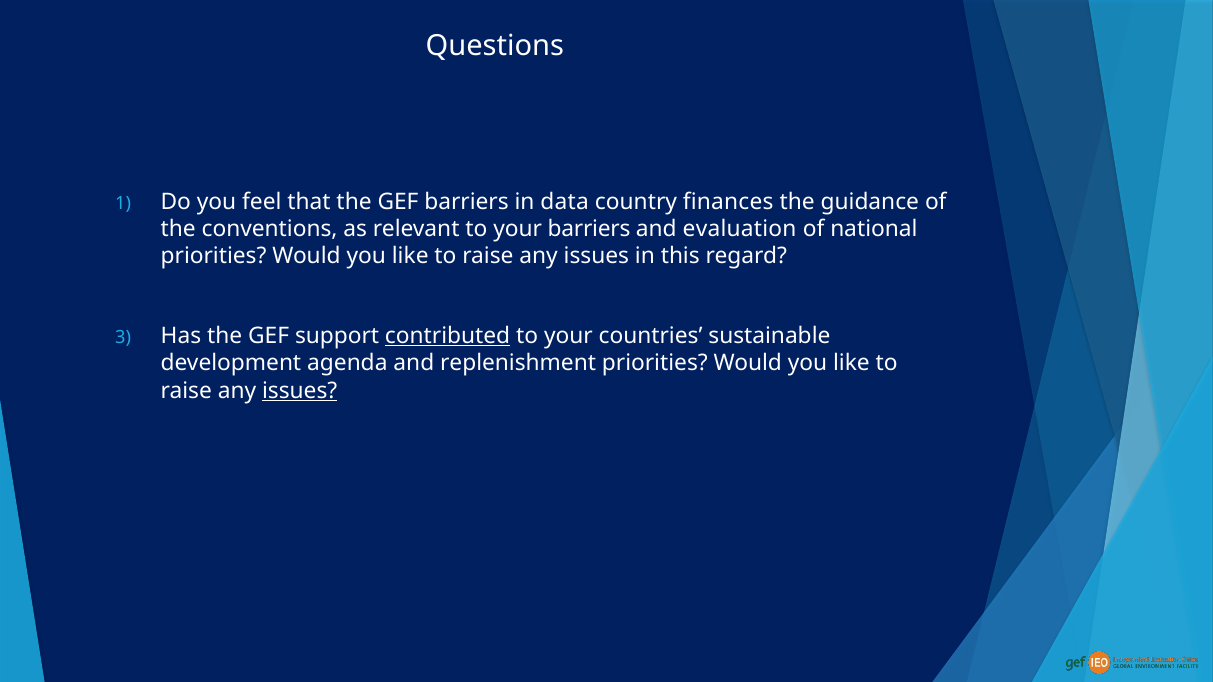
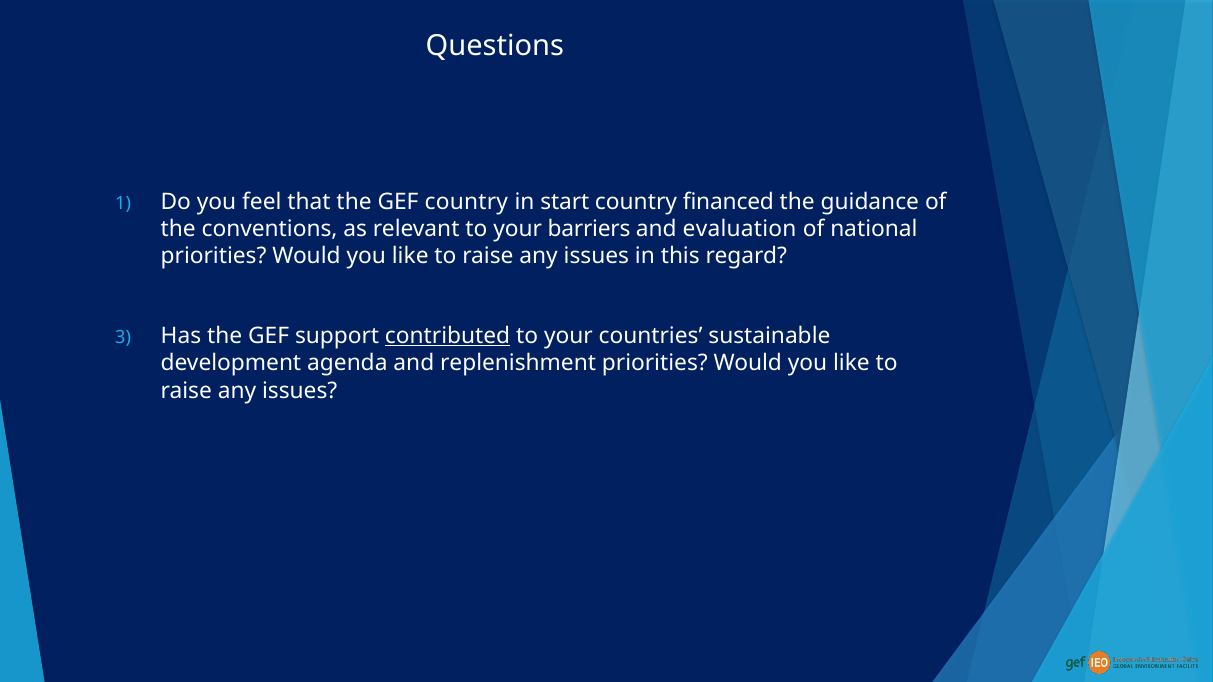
GEF barriers: barriers -> country
data: data -> start
finances: finances -> financed
issues at (300, 391) underline: present -> none
